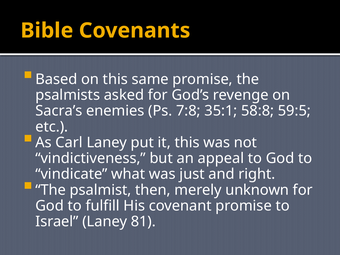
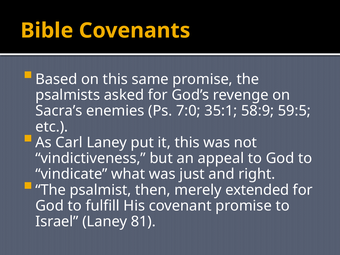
7:8: 7:8 -> 7:0
58:8: 58:8 -> 58:9
unknown: unknown -> extended
